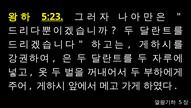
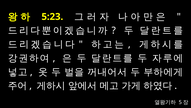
5:23 underline: present -> none
